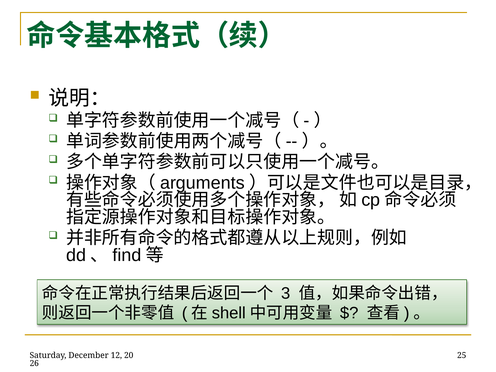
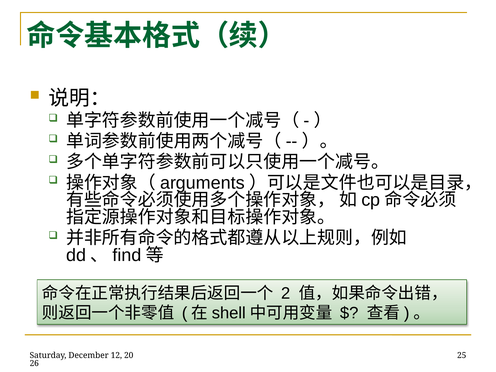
3: 3 -> 2
